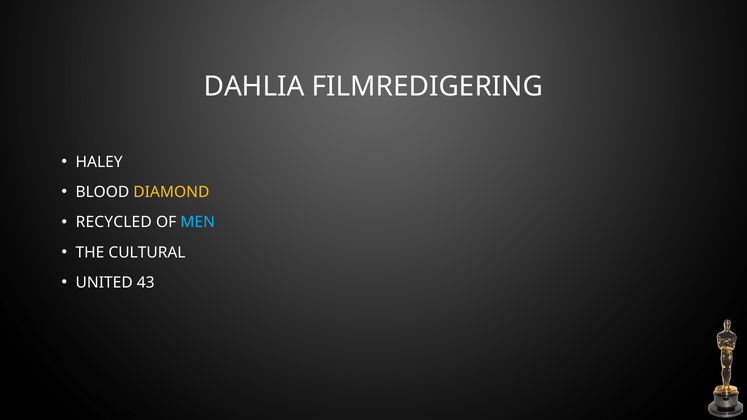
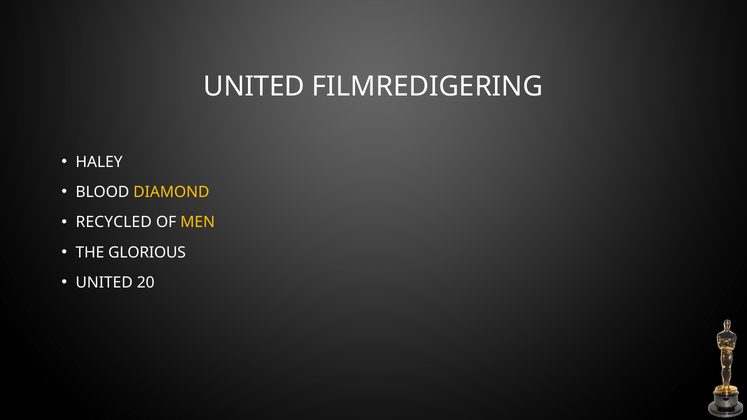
DAHLIA at (254, 87): DAHLIA -> UNITED
MEN colour: light blue -> yellow
CULTURAL: CULTURAL -> GLORIOUS
43: 43 -> 20
